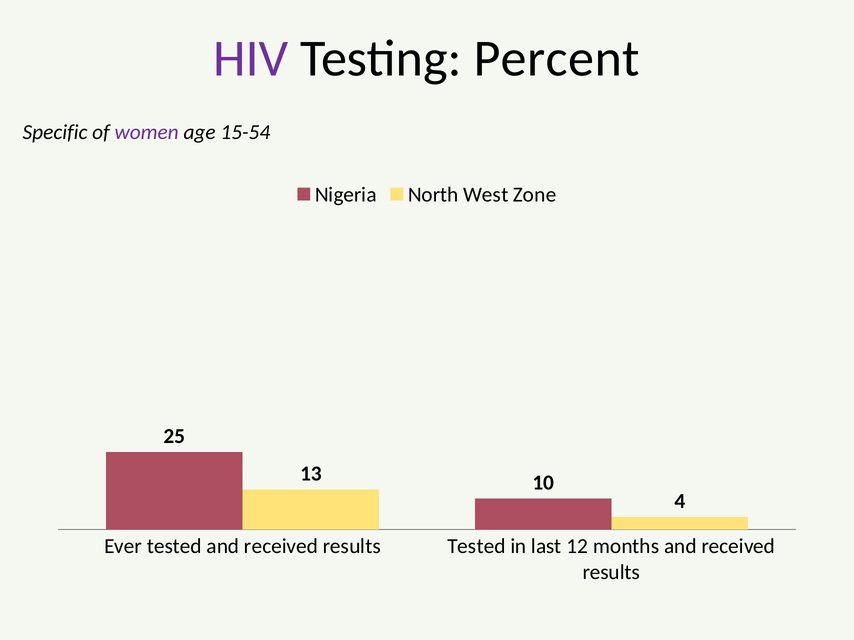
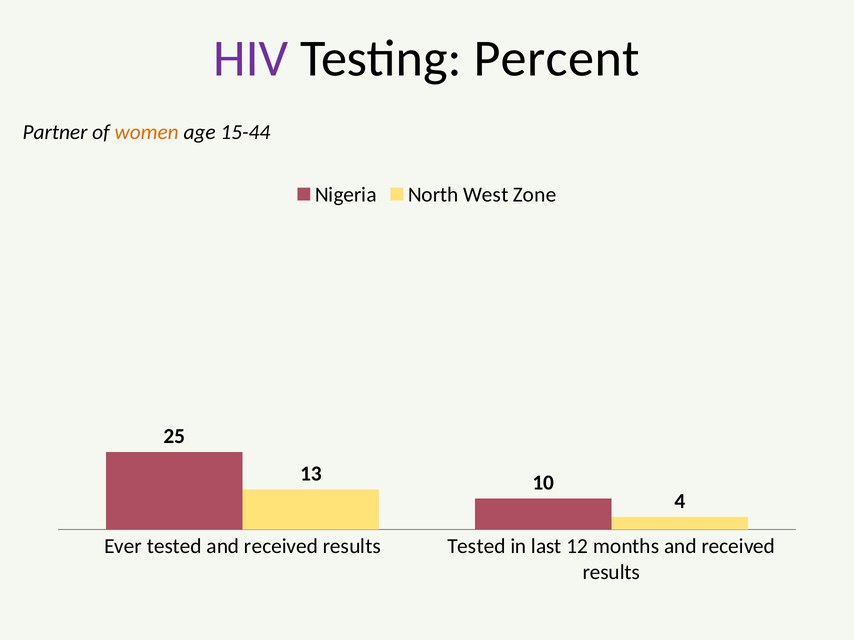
Specific: Specific -> Partner
women colour: purple -> orange
15-54: 15-54 -> 15-44
